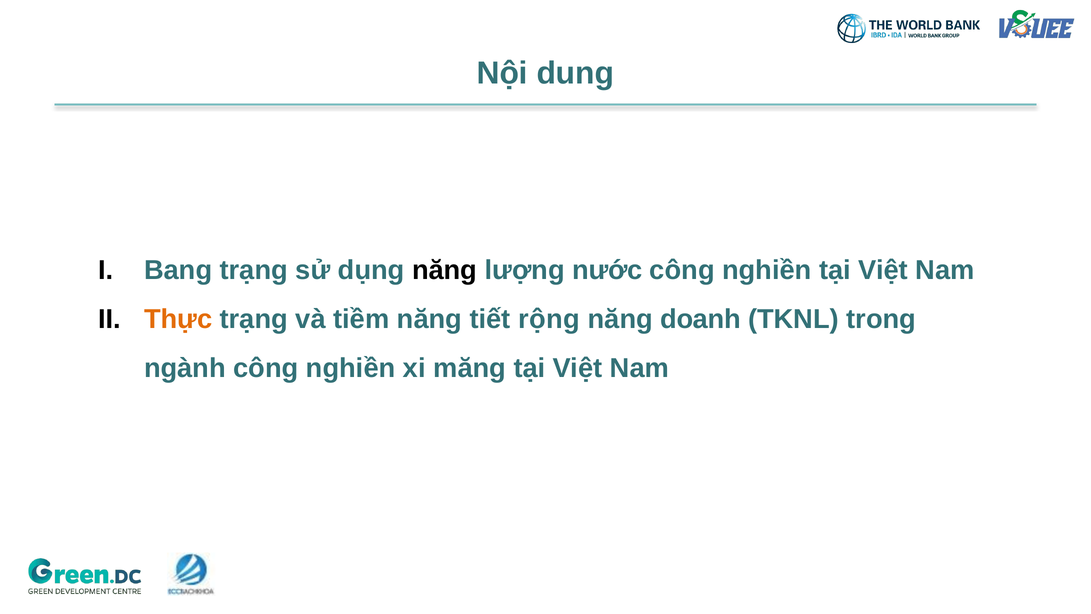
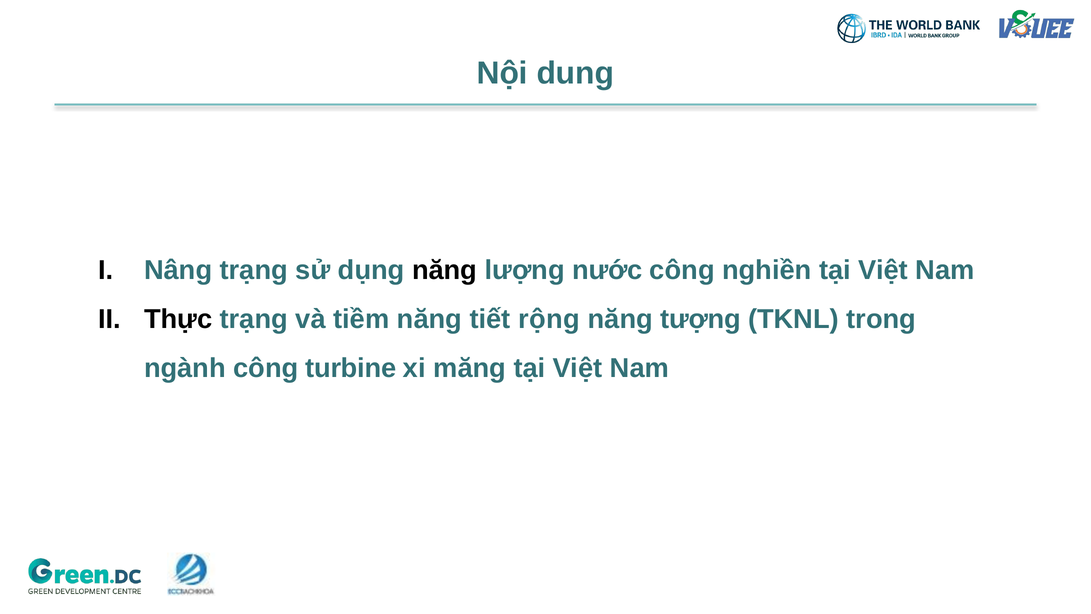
Bang: Bang -> Nâng
Thực colour: orange -> black
doanh: doanh -> tượng
ngành công nghiền: nghiền -> turbine
